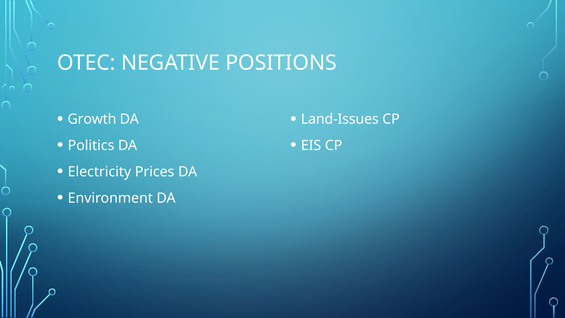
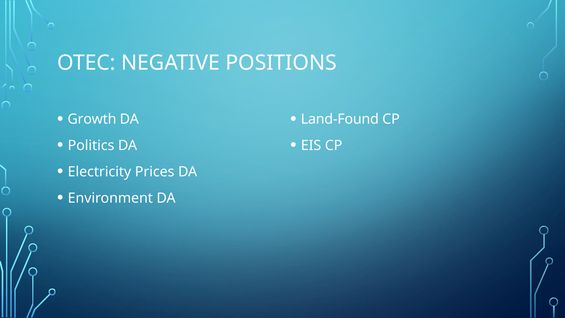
Land-Issues: Land-Issues -> Land-Found
